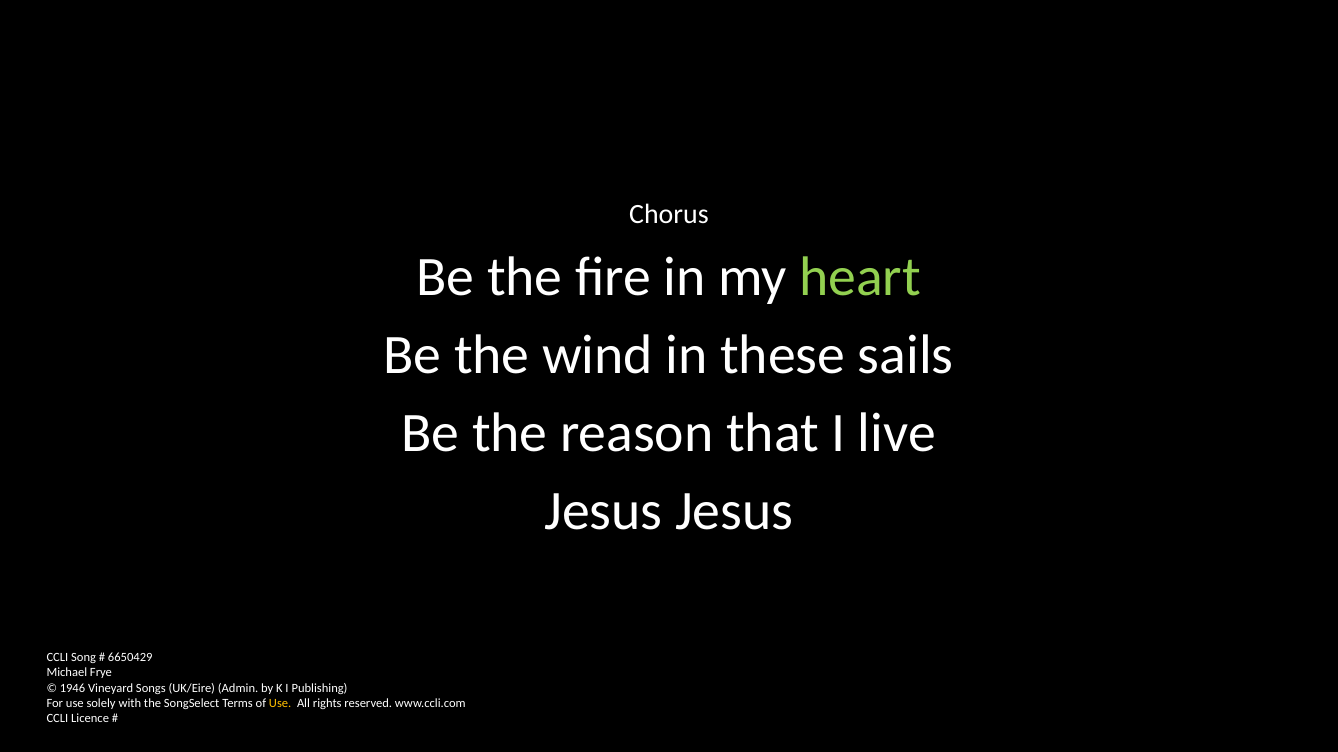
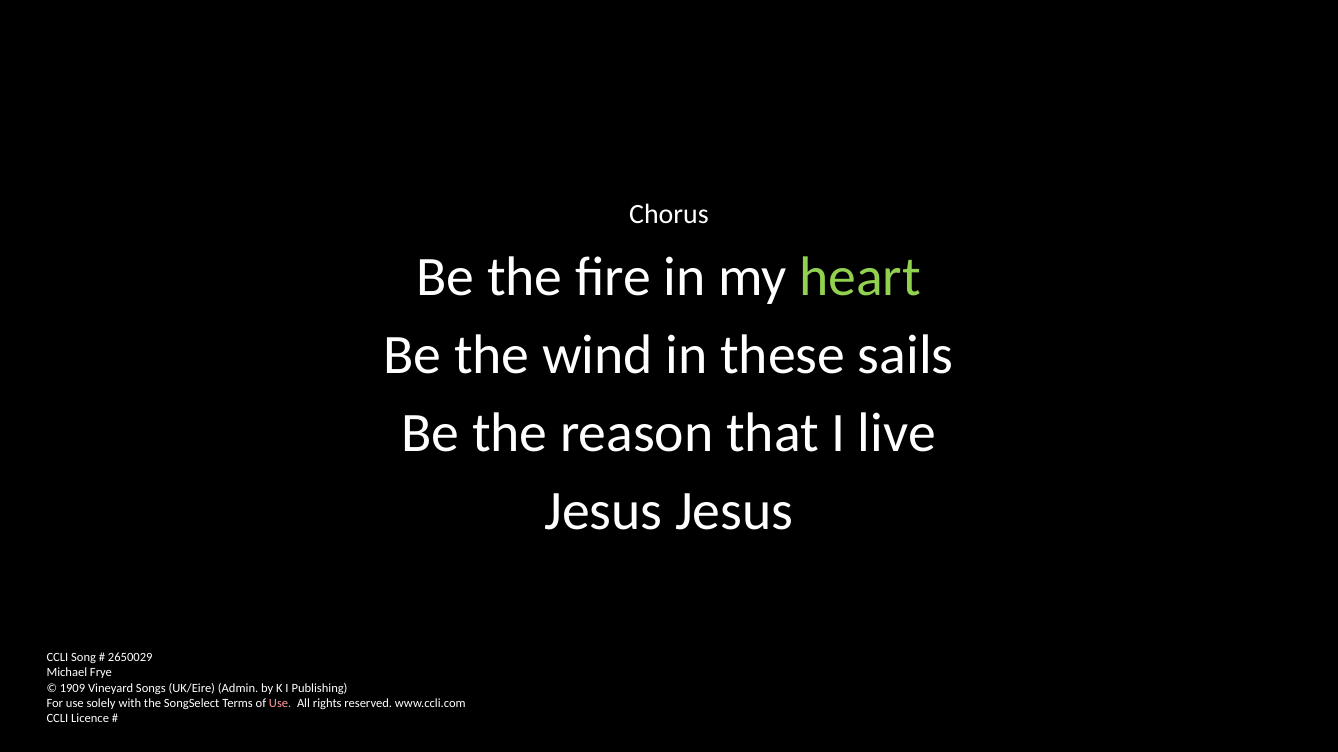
6650429: 6650429 -> 2650029
1946: 1946 -> 1909
Use at (280, 704) colour: yellow -> pink
